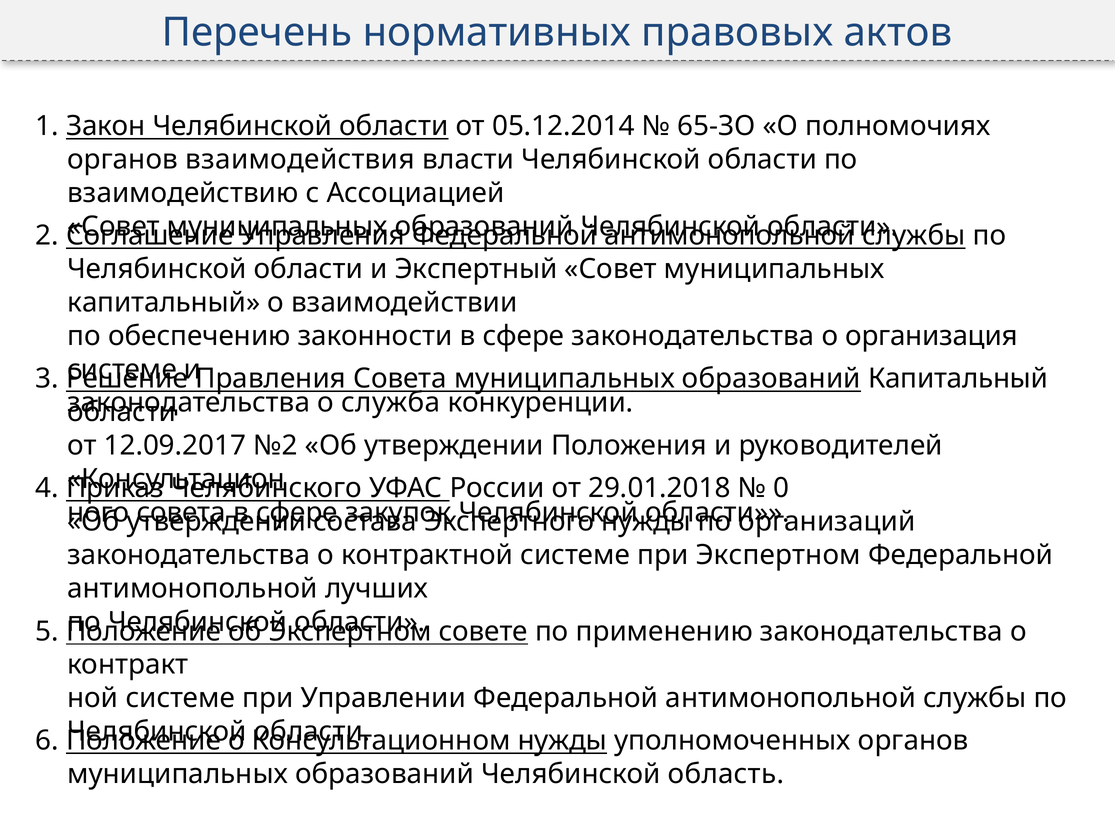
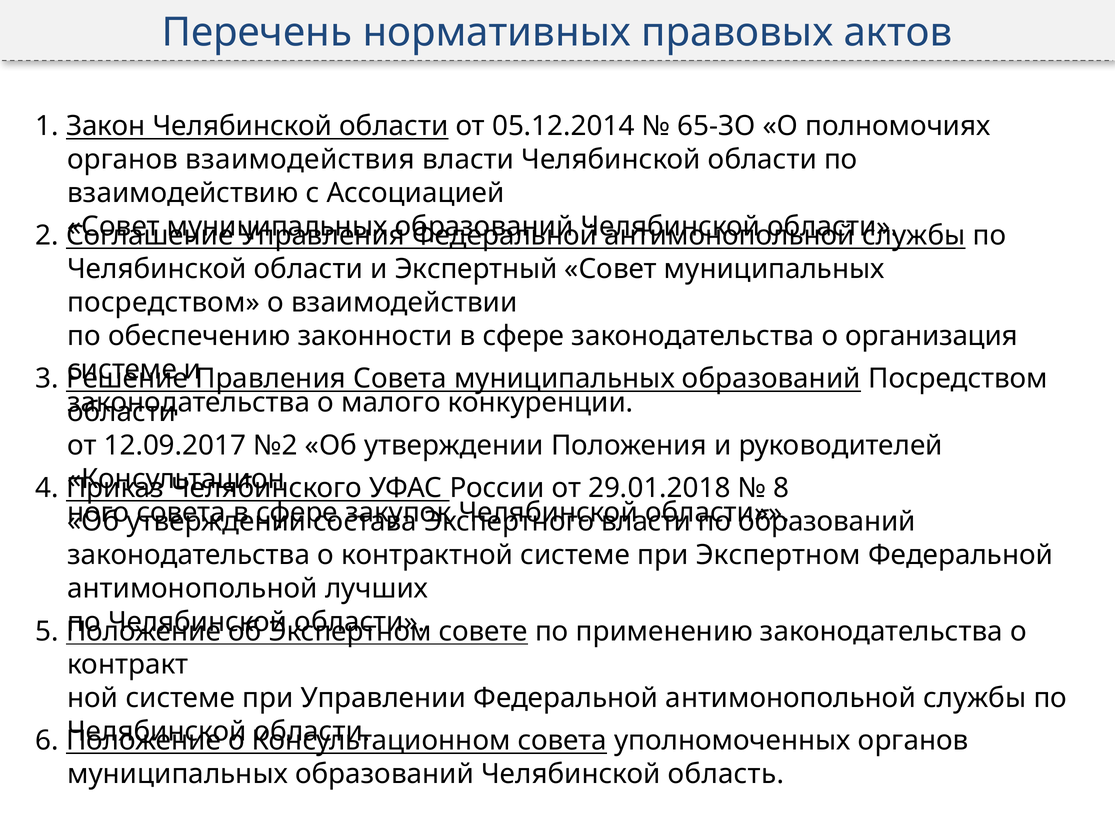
капитальный at (164, 303): капитальный -> посредством
образований Капитальный: Капитальный -> Посредством
служба: служба -> малого
0: 0 -> 8
нужды at (646, 522): нужды -> власти
организаций at (827, 522): организаций -> образований
нужды at (562, 741): нужды -> совета
